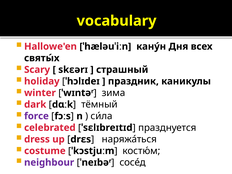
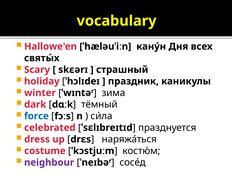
force colour: purple -> blue
